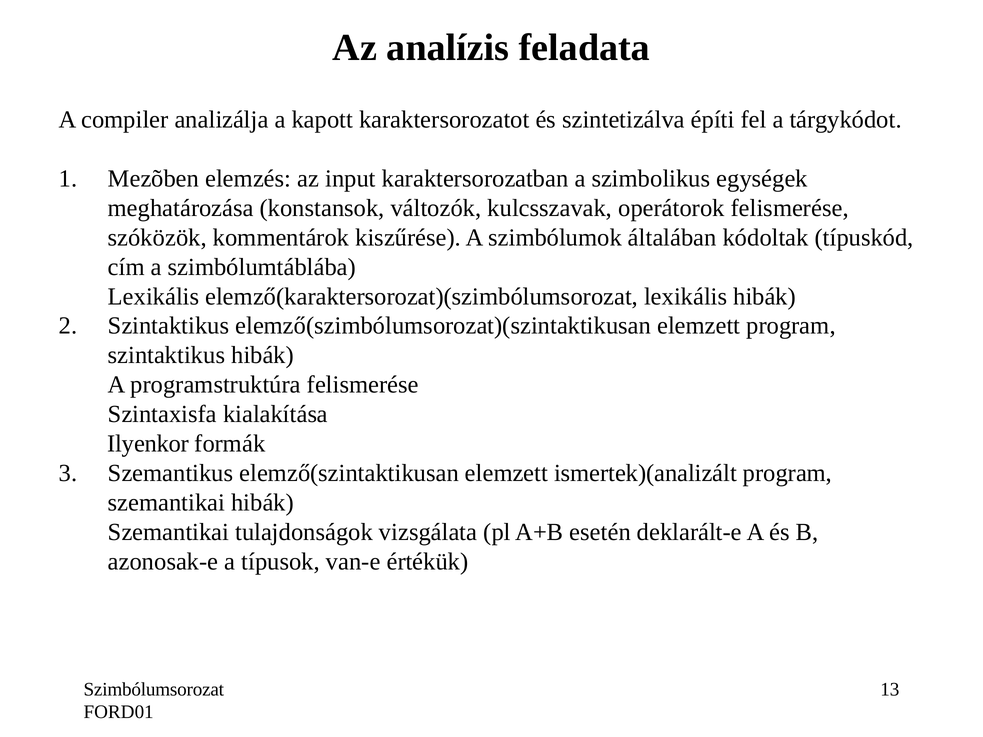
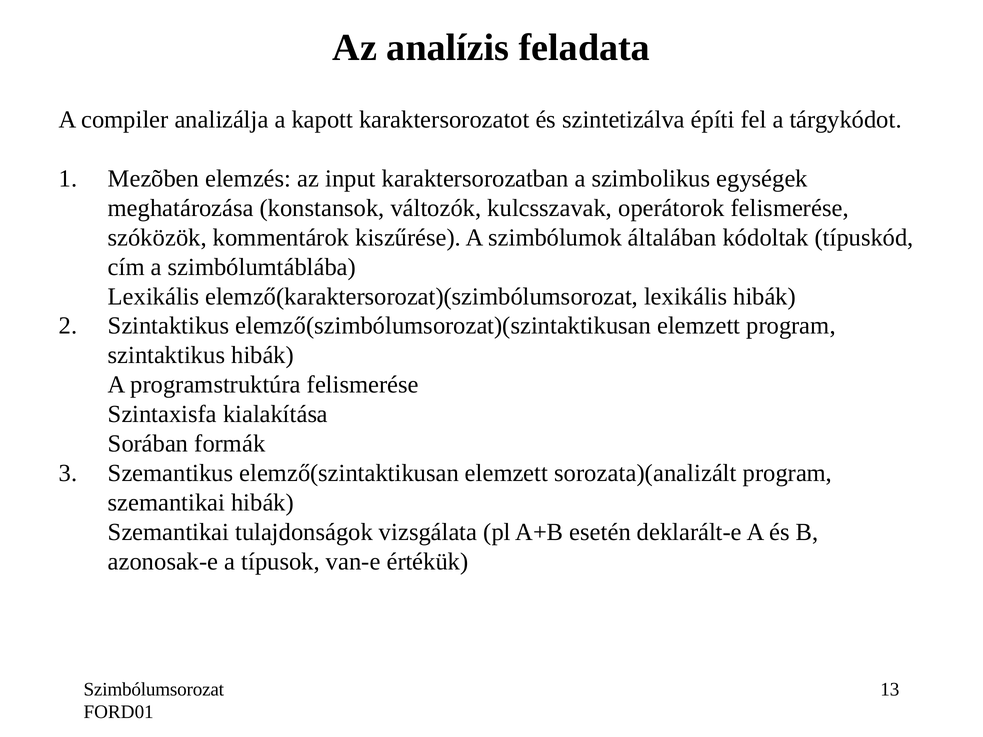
Ilyenkor: Ilyenkor -> Sorában
ismertek)(analizált: ismertek)(analizált -> sorozata)(analizált
